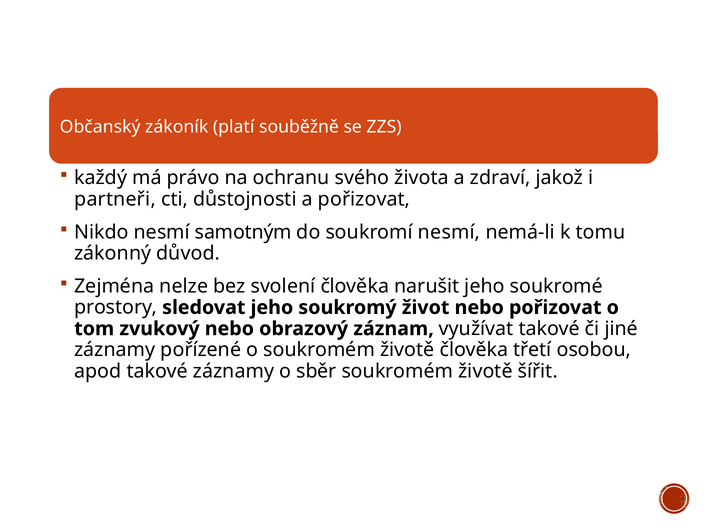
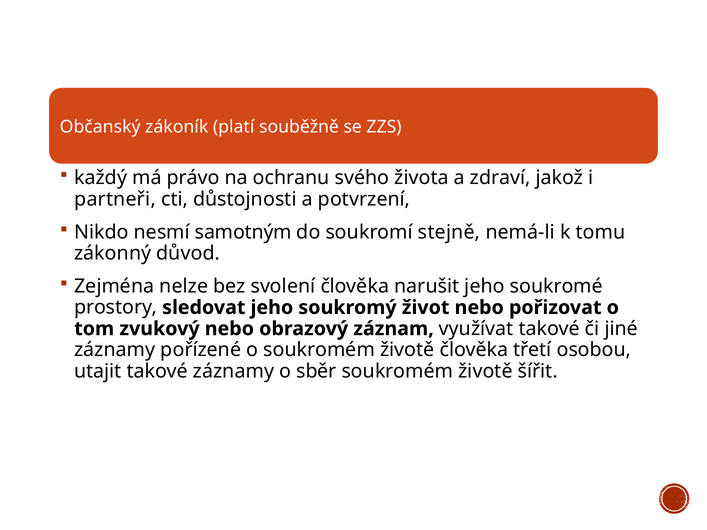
a pořizovat: pořizovat -> potvrzení
soukromí nesmí: nesmí -> stejně
apod: apod -> utajit
